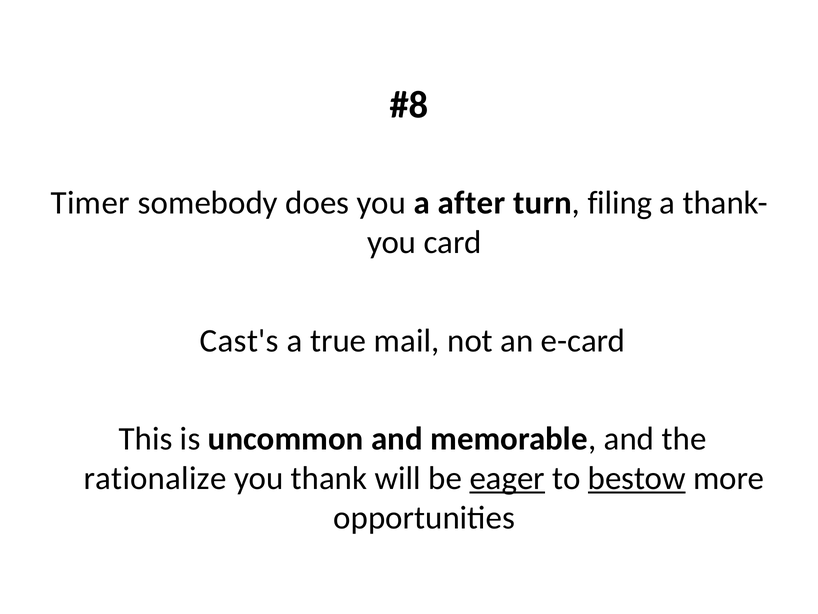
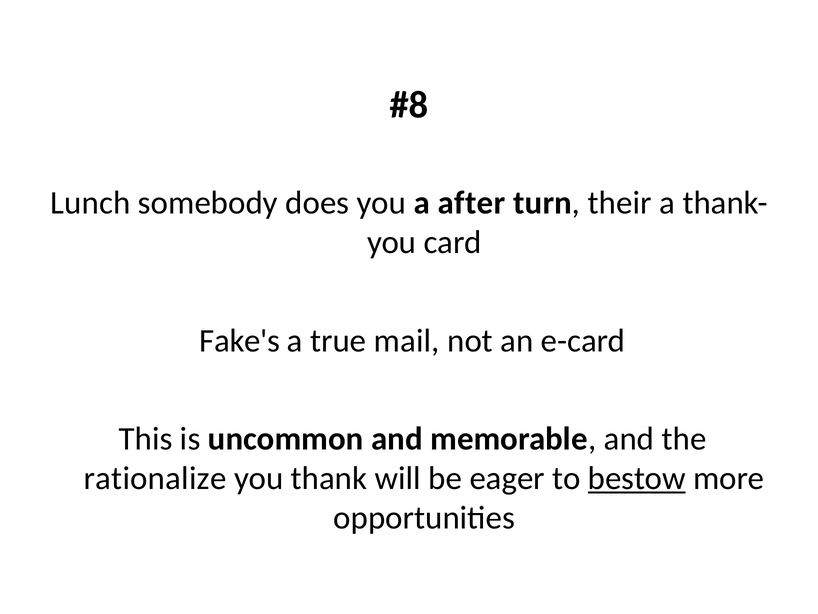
Timer: Timer -> Lunch
filing: filing -> their
Cast's: Cast's -> Fake's
eager underline: present -> none
